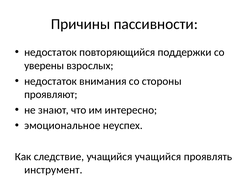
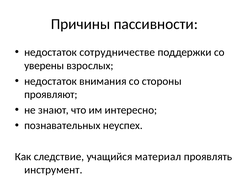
повторяющийся: повторяющийся -> сотрудничестве
эмоциональное: эмоциональное -> познавательных
учащийся учащийся: учащийся -> материал
